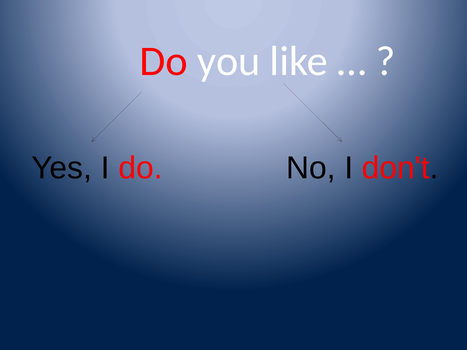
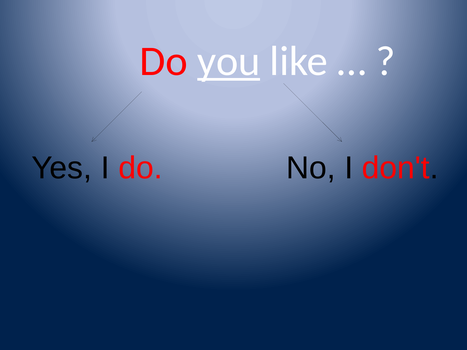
you underline: none -> present
